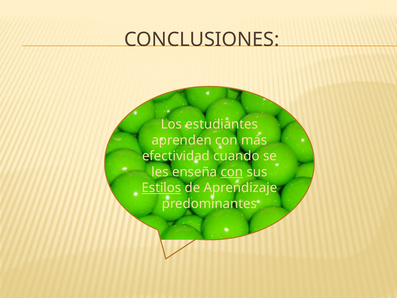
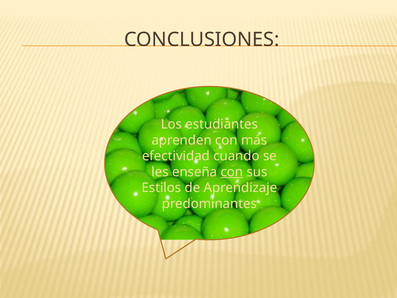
Estilos underline: present -> none
